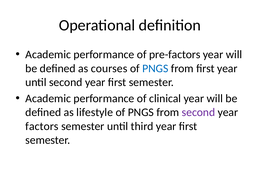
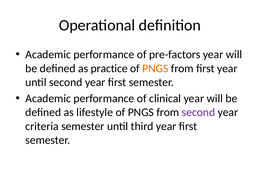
courses: courses -> practice
PNGS at (155, 68) colour: blue -> orange
factors: factors -> criteria
